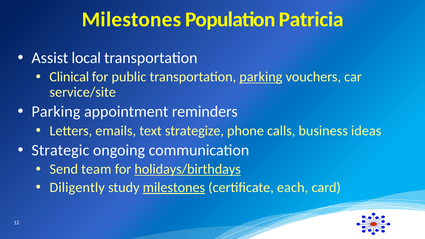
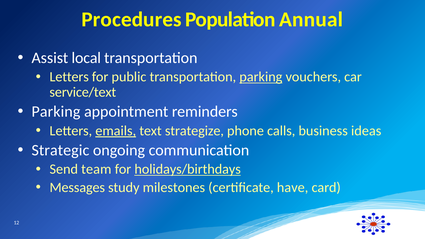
Milestones at (132, 19): Milestones -> Procedures
Patricia: Patricia -> Annual
Clinical at (69, 77): Clinical -> Letters
service/site: service/site -> service/text
emails underline: none -> present
Diligently: Diligently -> Messages
milestones at (174, 187) underline: present -> none
each: each -> have
